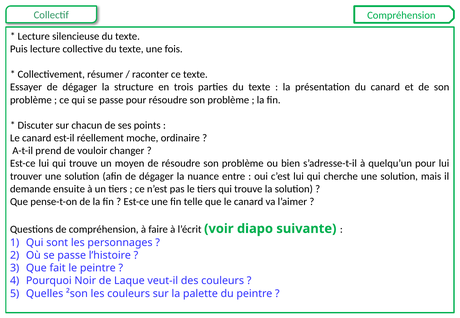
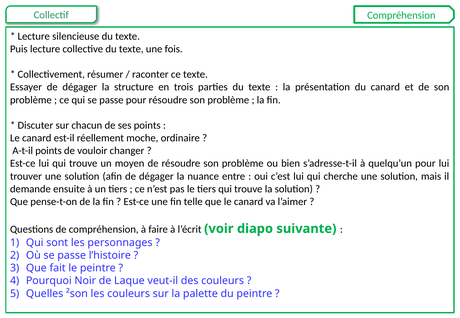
A-t-il prend: prend -> points
